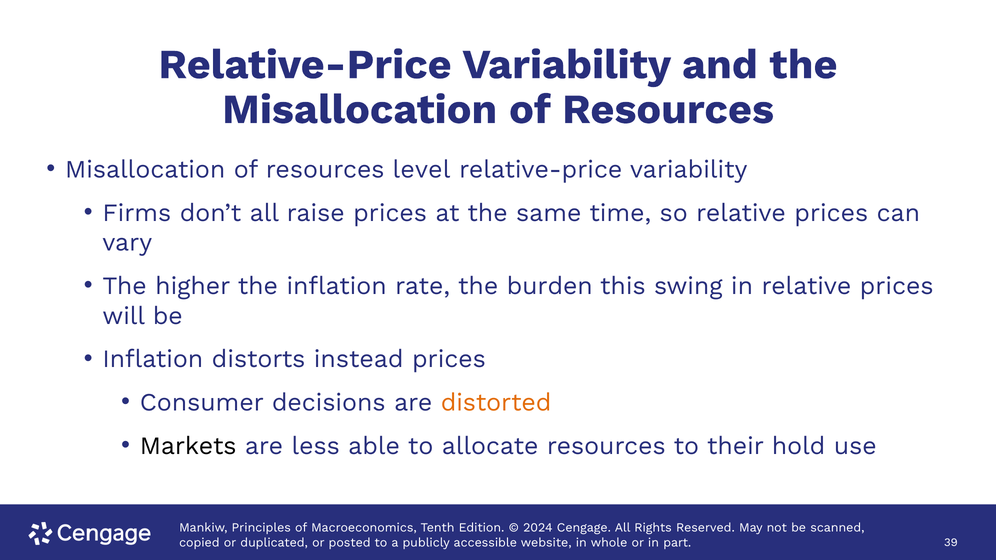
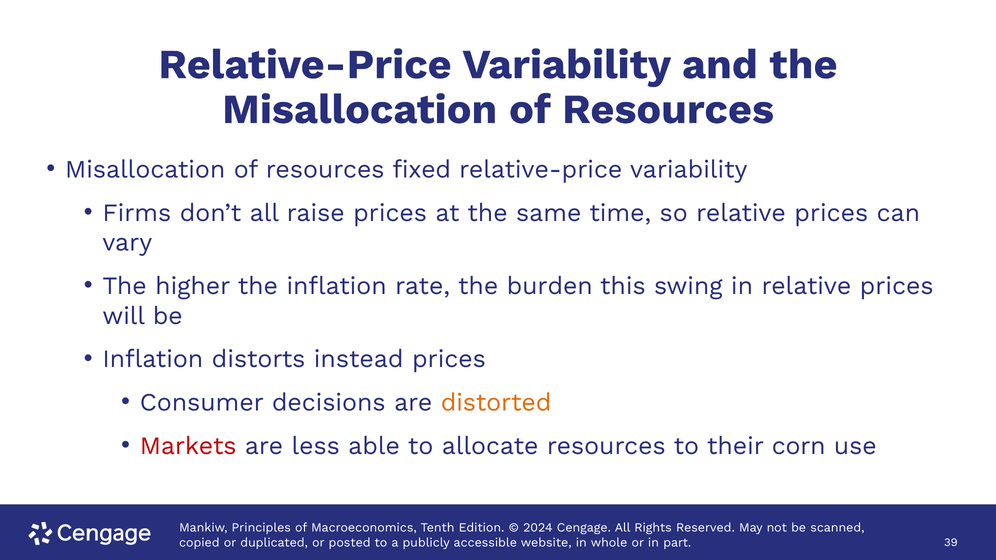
level: level -> fixed
Markets colour: black -> red
hold: hold -> corn
